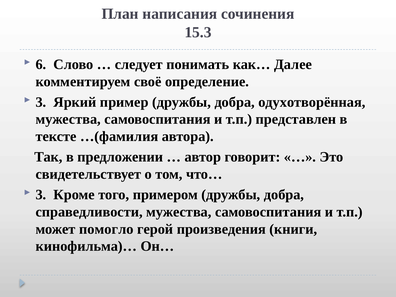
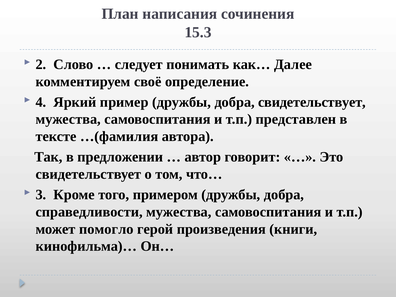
6: 6 -> 2
3 at (41, 102): 3 -> 4
добра одухотворённая: одухотворённая -> свидетельствует
